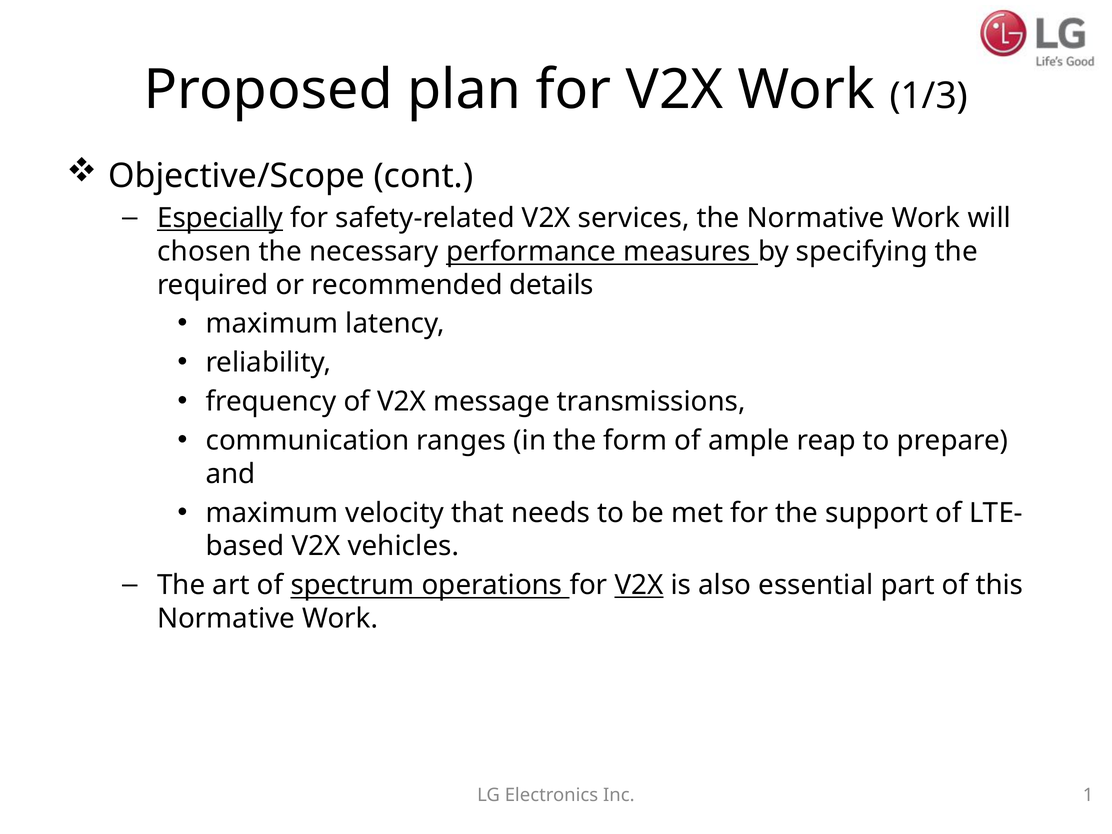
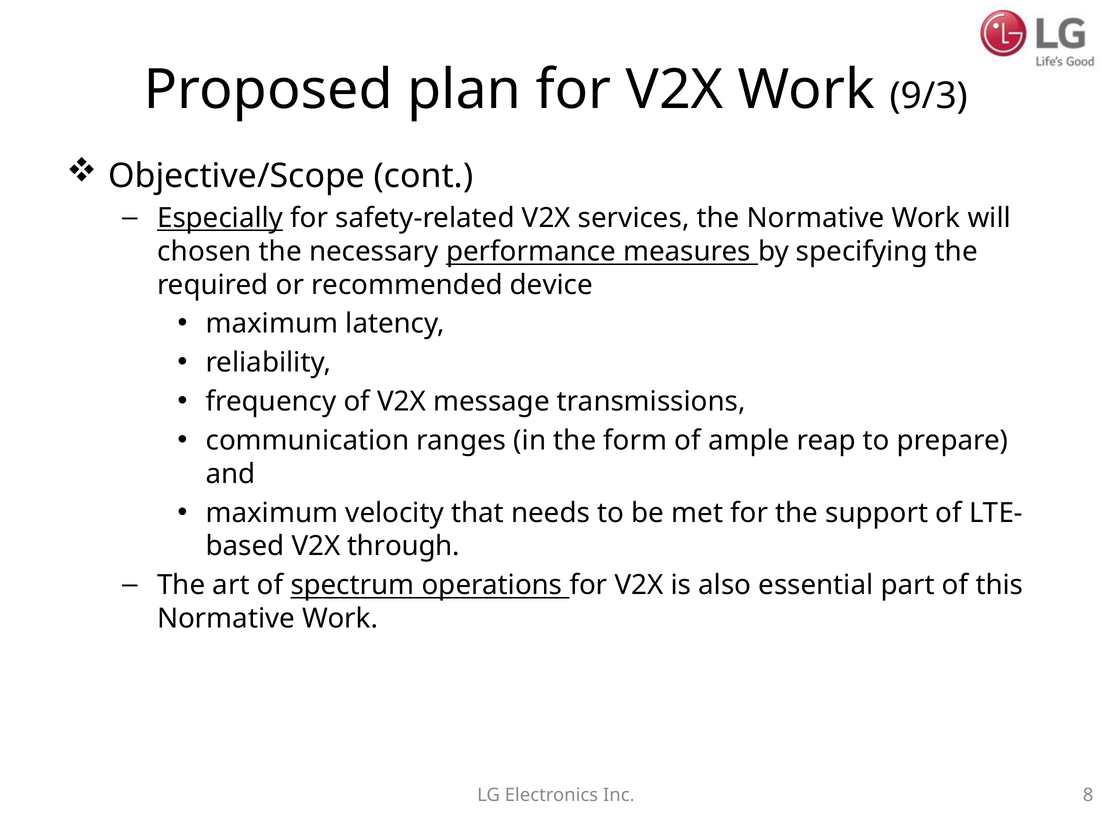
1/3: 1/3 -> 9/3
details: details -> device
vehicles: vehicles -> through
V2X at (639, 585) underline: present -> none
1: 1 -> 8
